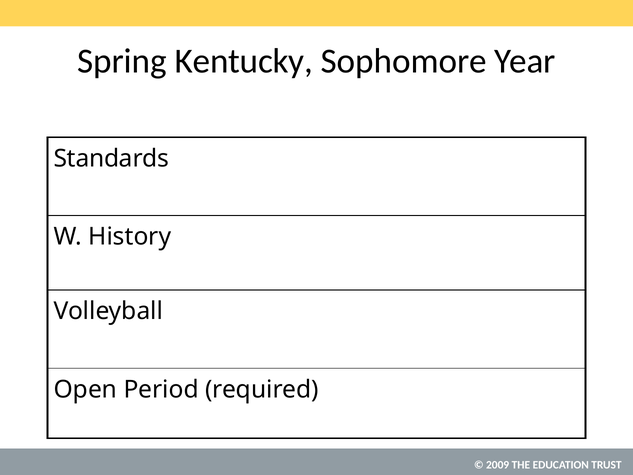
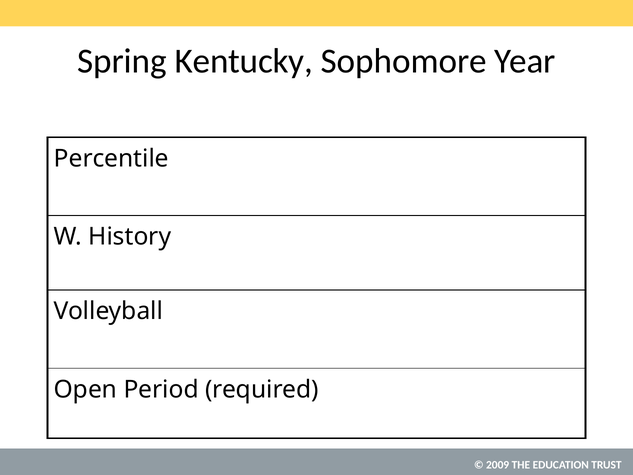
Standards: Standards -> Percentile
